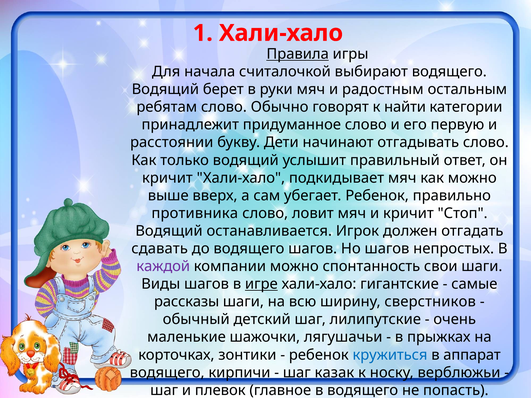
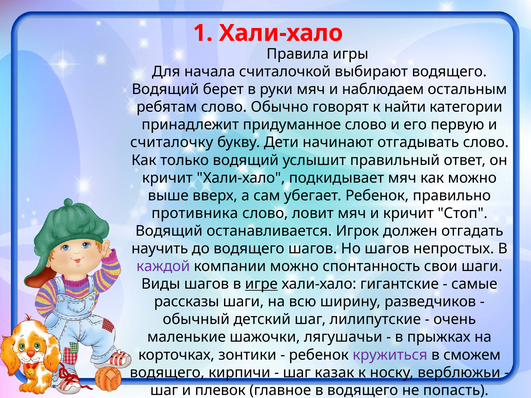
Правила underline: present -> none
радостным: радостным -> наблюдаем
расстоянии: расстоянии -> считалочку
сдавать: сдавать -> научить
сверстников: сверстников -> разведчиков
кружиться colour: blue -> purple
аппарат: аппарат -> сможем
